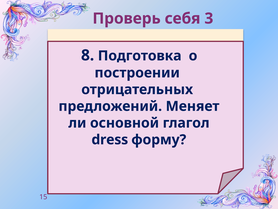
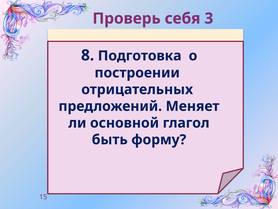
dress: dress -> быть
